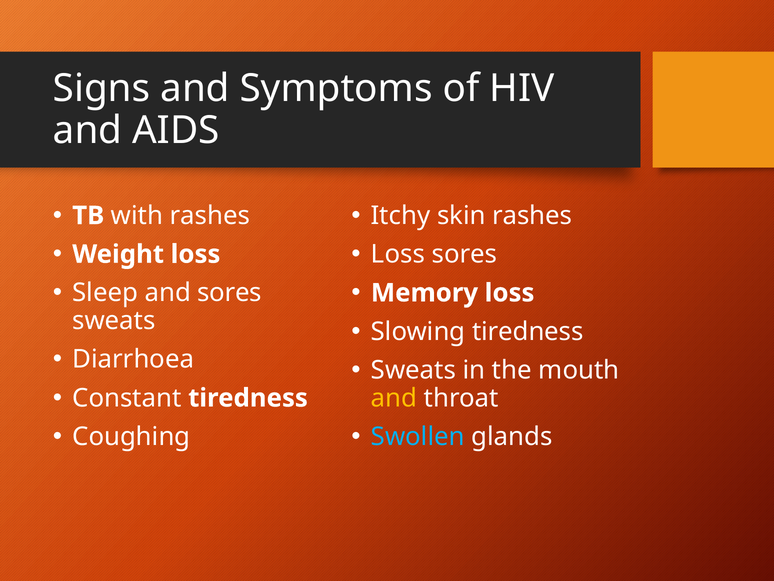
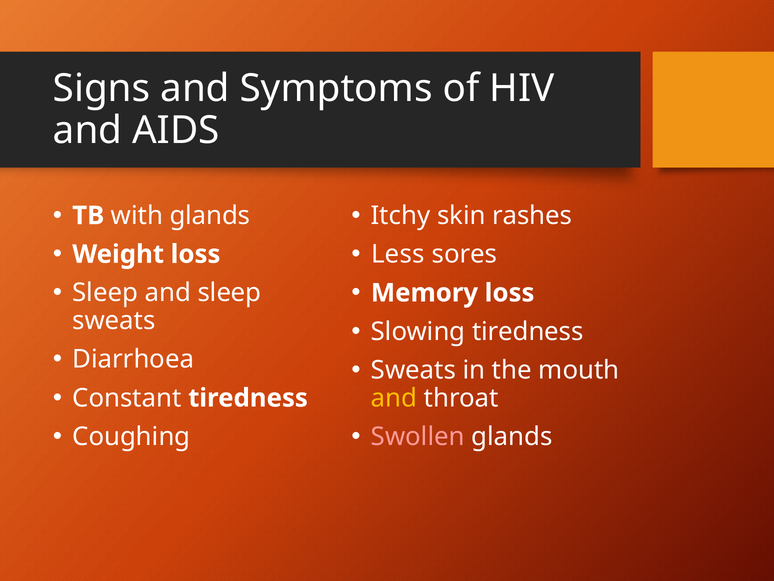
with rashes: rashes -> glands
Loss at (398, 254): Loss -> Less
and sores: sores -> sleep
Swollen colour: light blue -> pink
